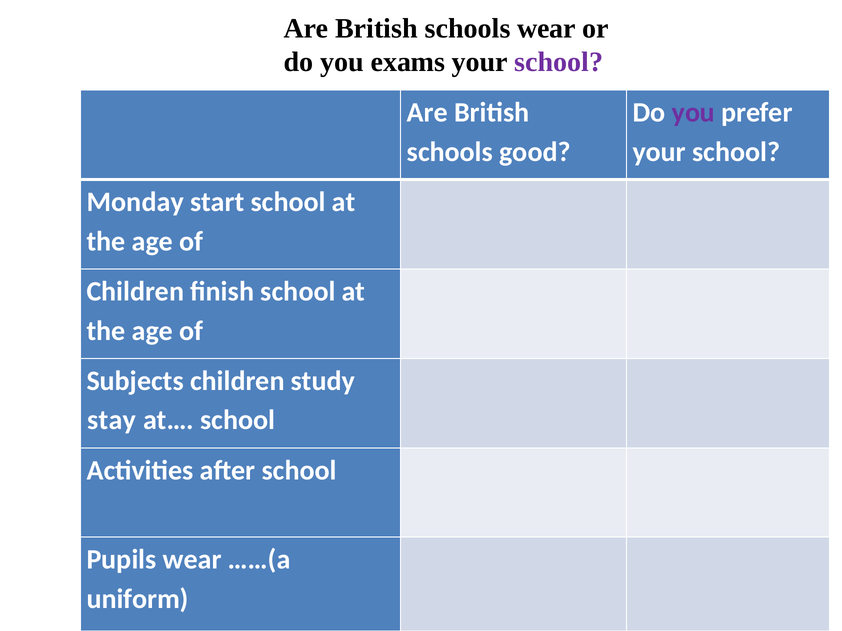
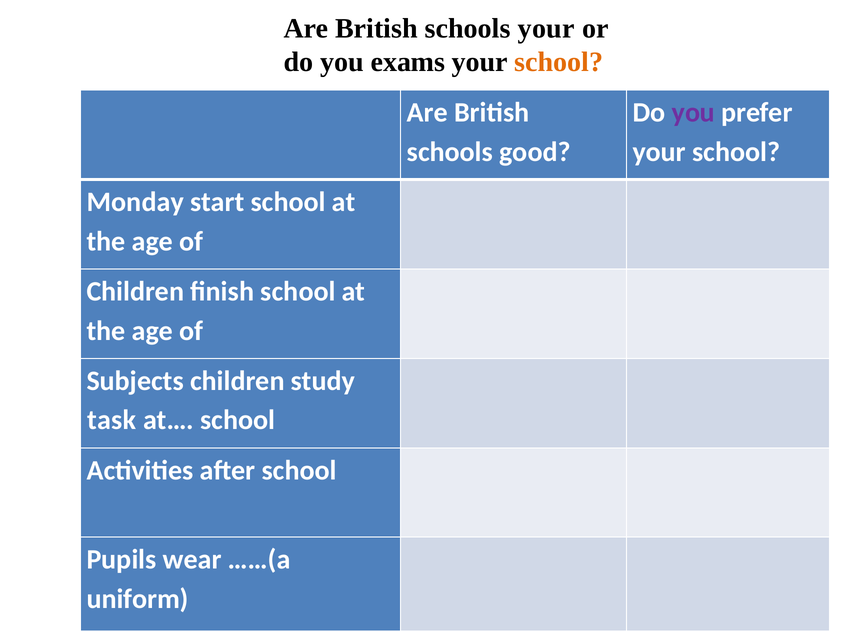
schools wear: wear -> your
school at (559, 62) colour: purple -> orange
stay: stay -> task
